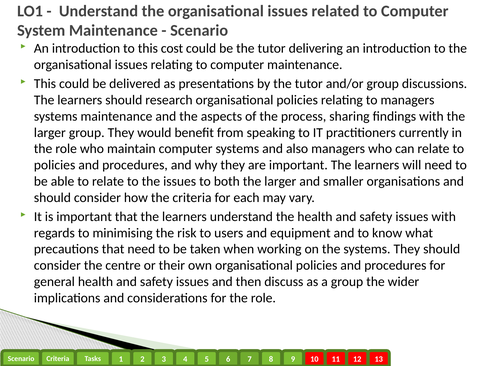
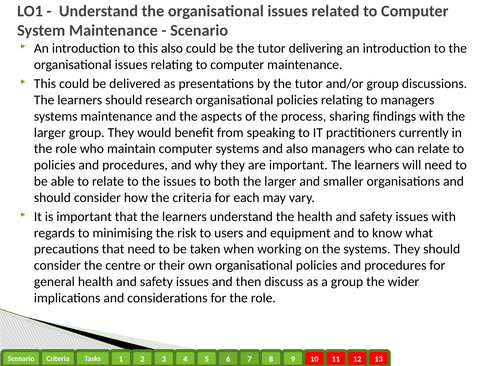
this cost: cost -> also
